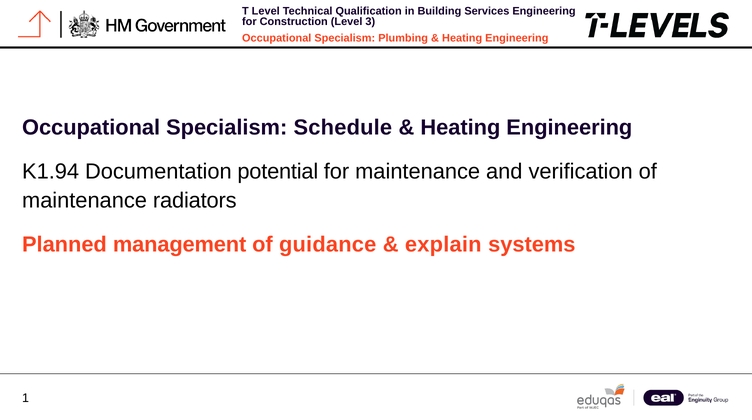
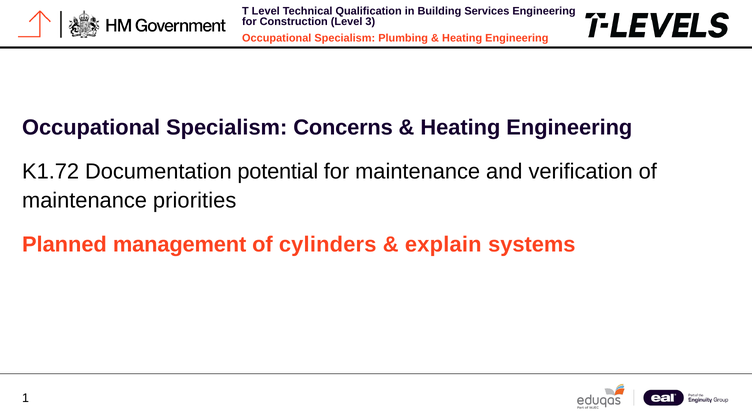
Schedule: Schedule -> Concerns
K1.94: K1.94 -> K1.72
radiators: radiators -> priorities
guidance: guidance -> cylinders
